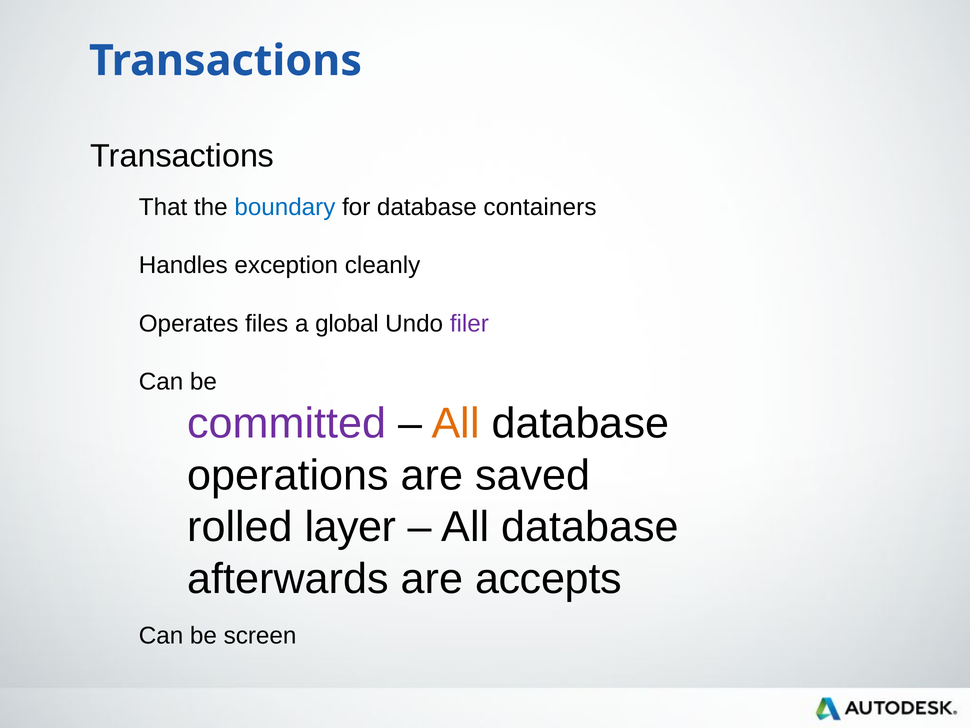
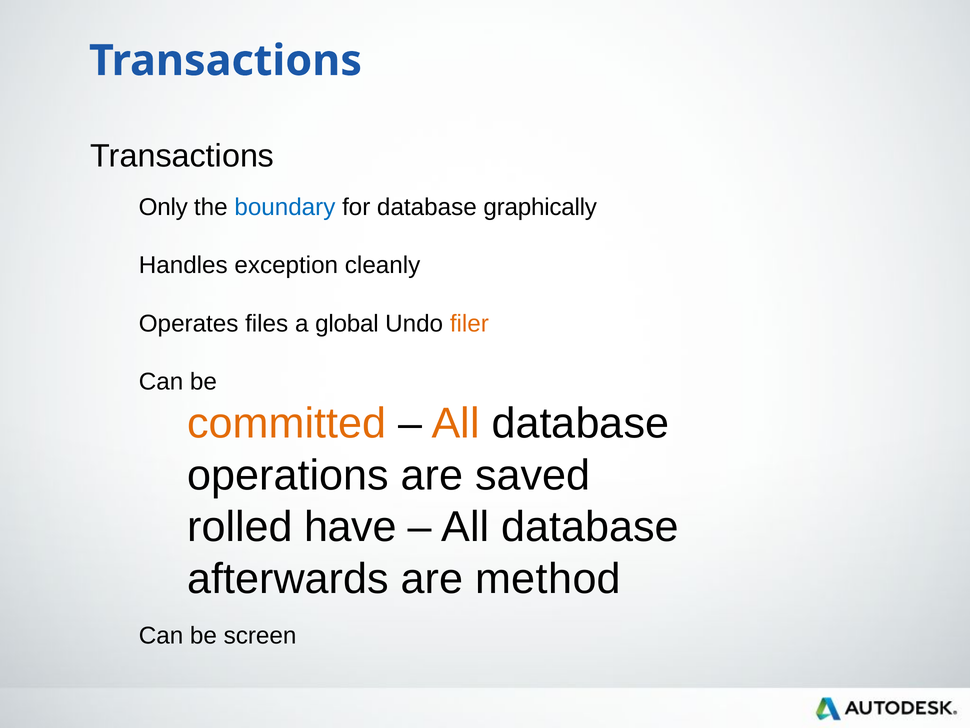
That: That -> Only
containers: containers -> graphically
filer colour: purple -> orange
committed colour: purple -> orange
layer: layer -> have
accepts: accepts -> method
